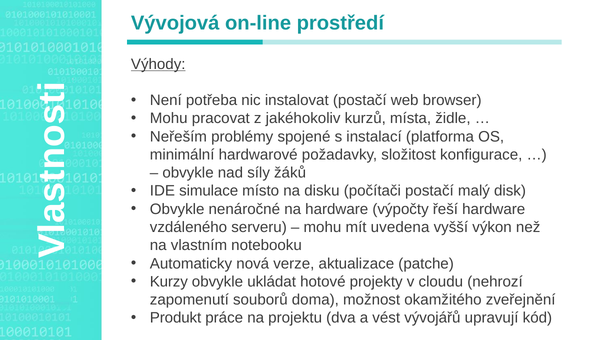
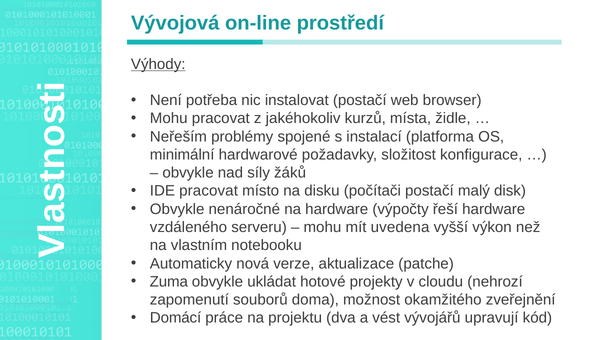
IDE simulace: simulace -> pracovat
Kurzy: Kurzy -> Zuma
Produkt: Produkt -> Domácí
